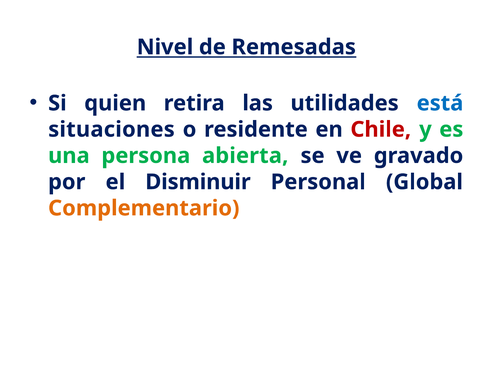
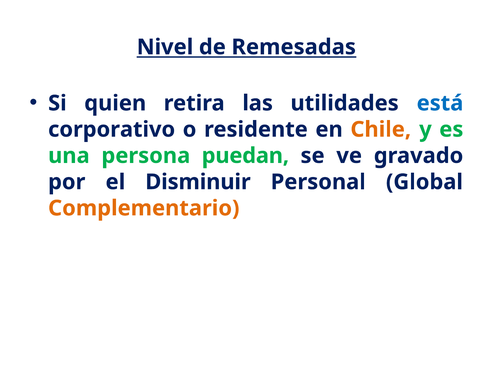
situaciones: situaciones -> corporativo
Chile colour: red -> orange
abierta: abierta -> puedan
